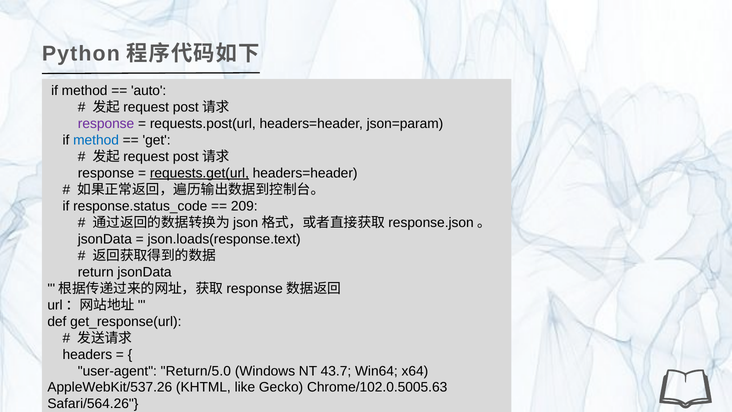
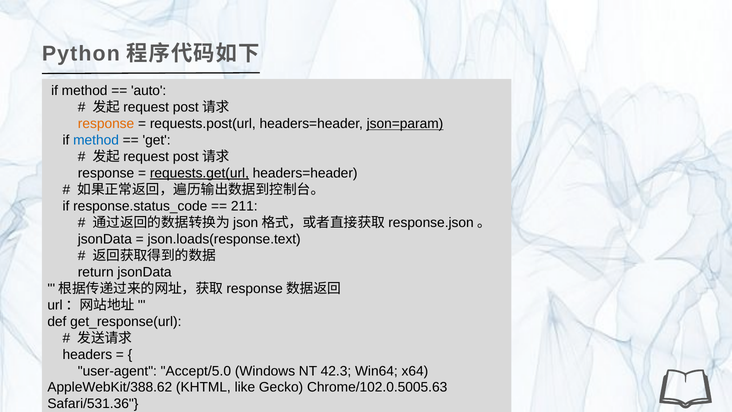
response at (106, 124) colour: purple -> orange
json=param underline: none -> present
209: 209 -> 211
Return/5.0: Return/5.0 -> Accept/5.0
43.7: 43.7 -> 42.3
AppleWebKit/537.26: AppleWebKit/537.26 -> AppleWebKit/388.62
Safari/564.26: Safari/564.26 -> Safari/531.36
